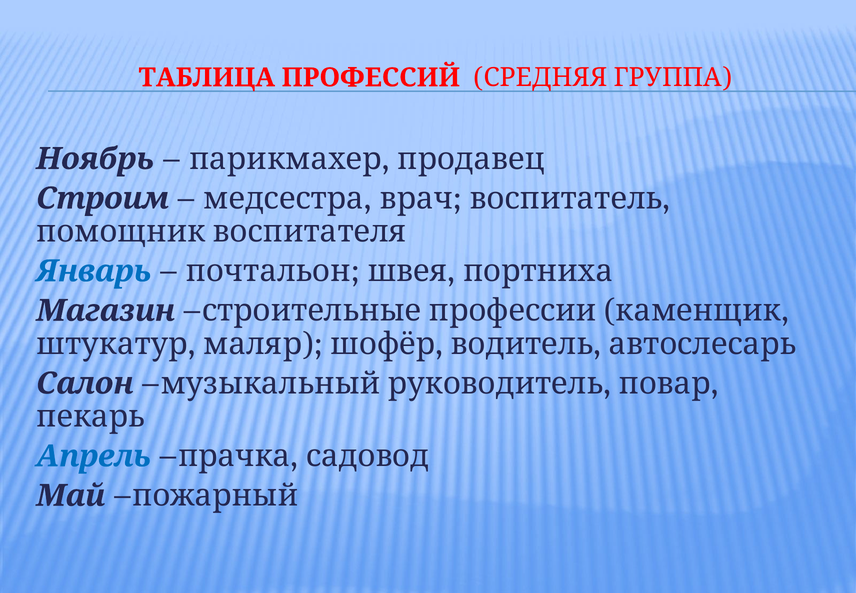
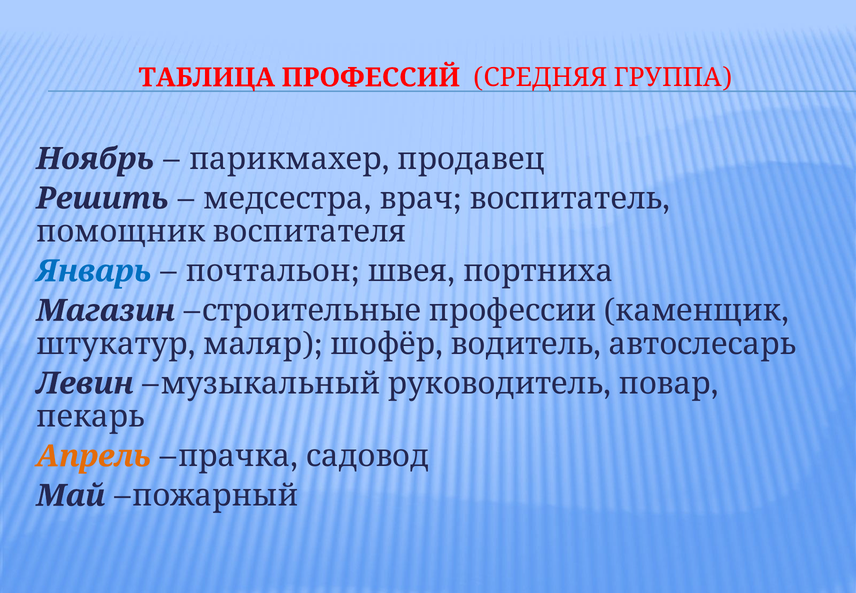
Строим: Строим -> Решить
Салон: Салон -> Левин
Апрель colour: blue -> orange
